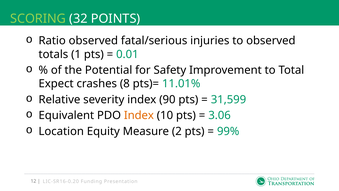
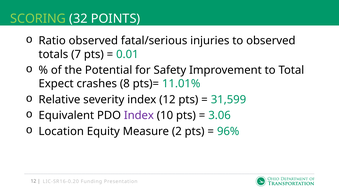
1: 1 -> 7
index 90: 90 -> 12
Index at (139, 115) colour: orange -> purple
99%: 99% -> 96%
